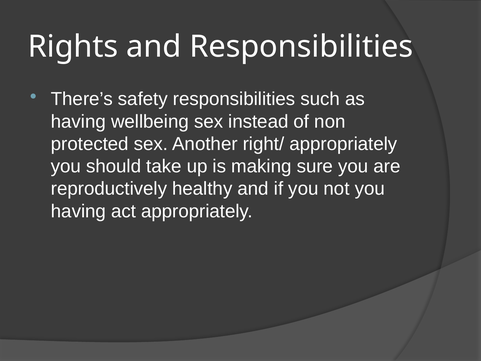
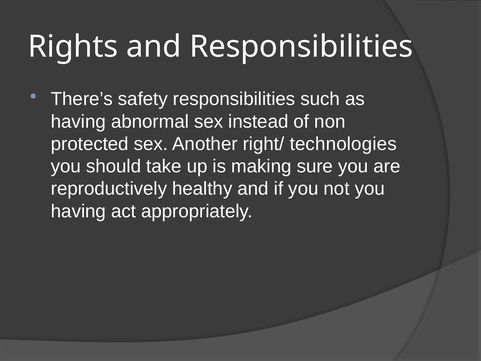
wellbeing: wellbeing -> abnormal
right/ appropriately: appropriately -> technologies
